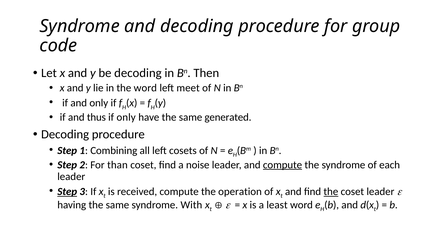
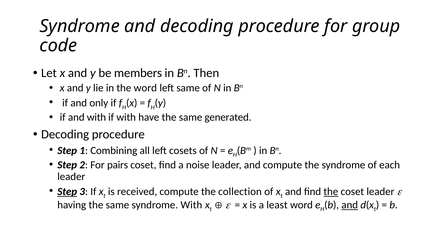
be decoding: decoding -> members
left meet: meet -> same
and thus: thus -> with
if only: only -> with
than: than -> pairs
compute at (283, 165) underline: present -> none
operation: operation -> collection
and at (350, 205) underline: none -> present
